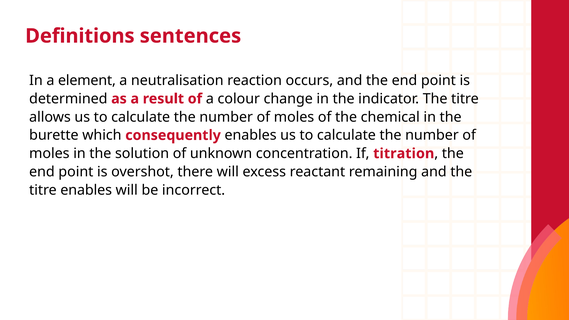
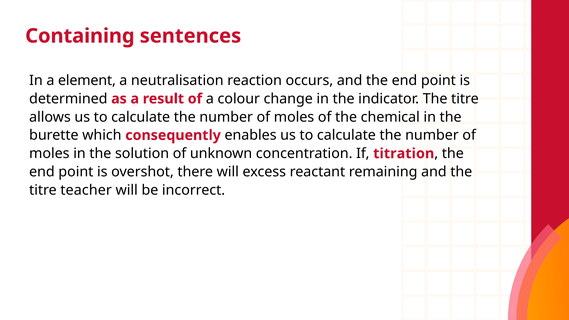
Definitions: Definitions -> Containing
titre enables: enables -> teacher
